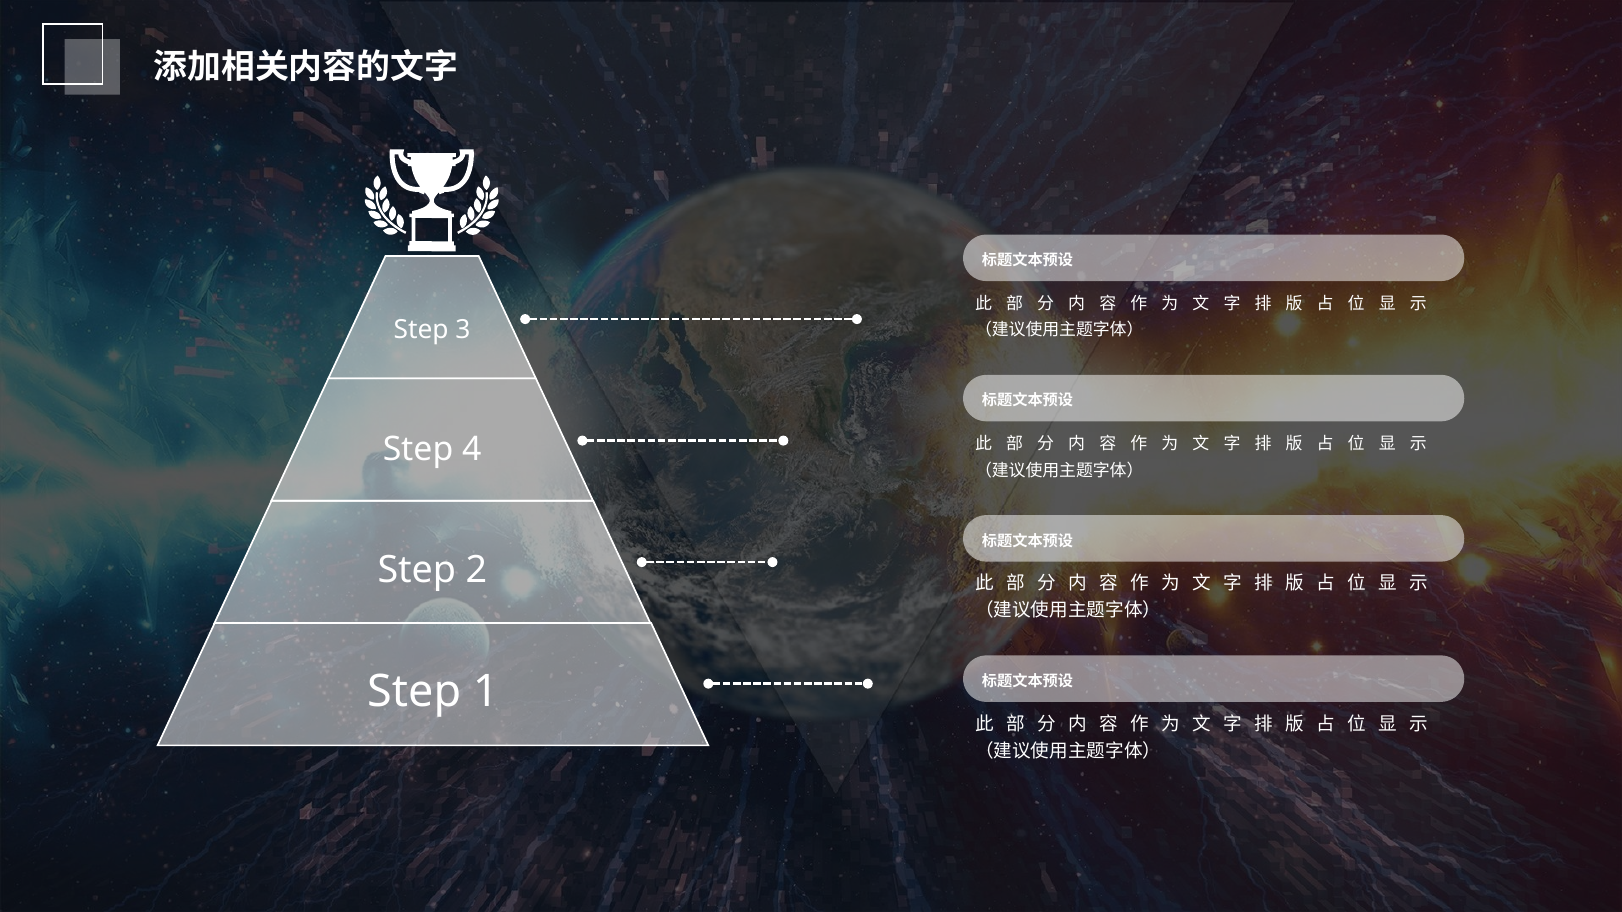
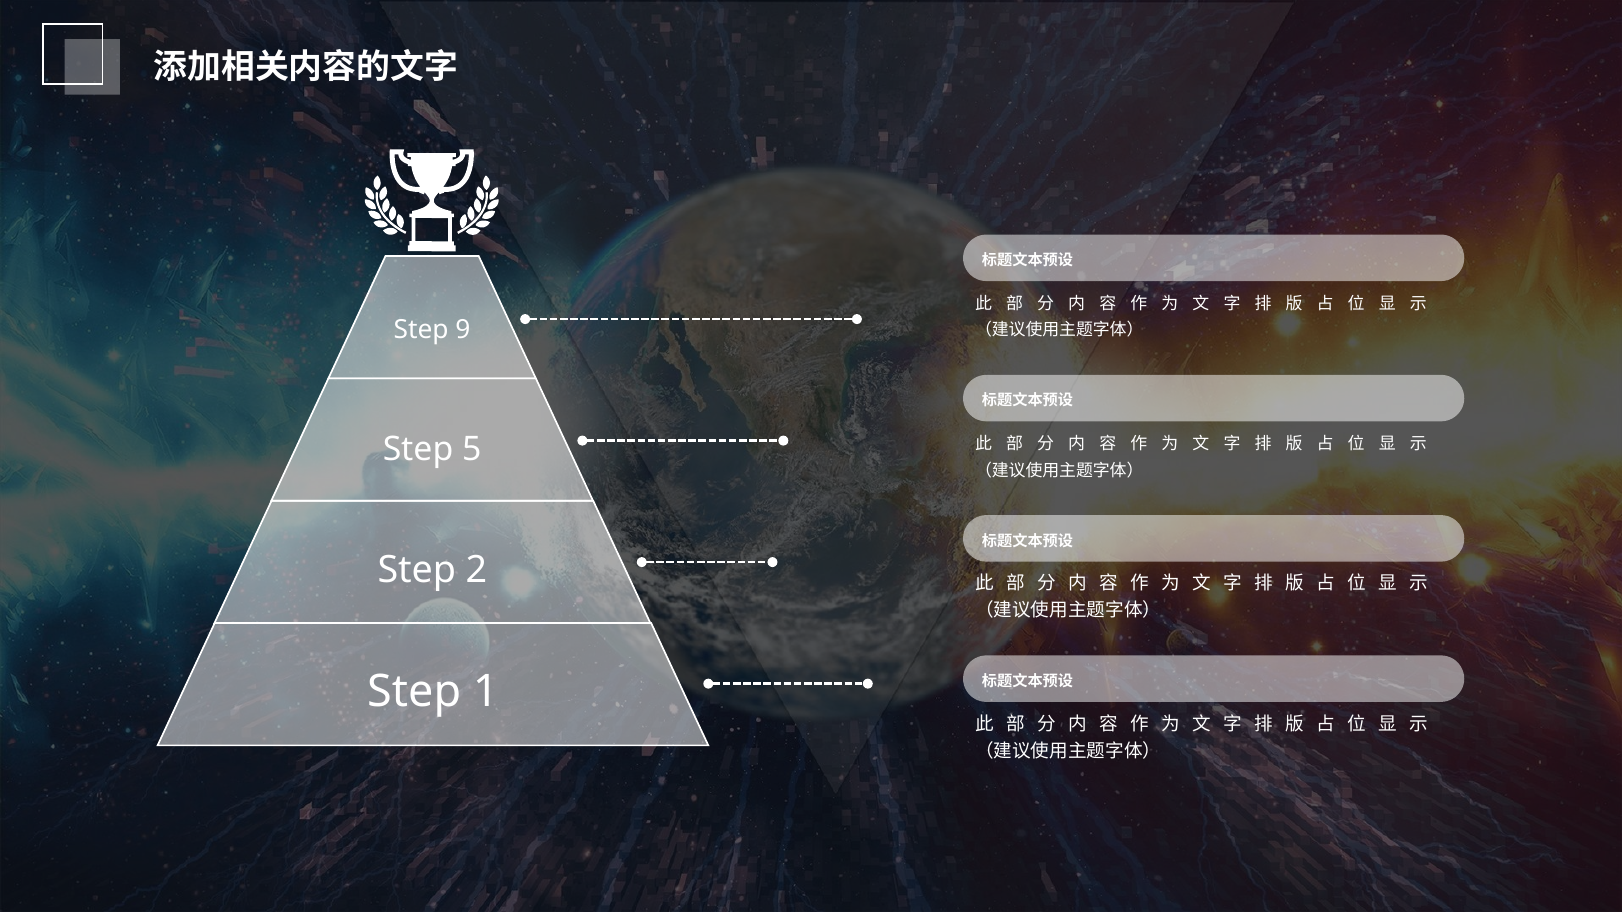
3: 3 -> 9
4: 4 -> 5
